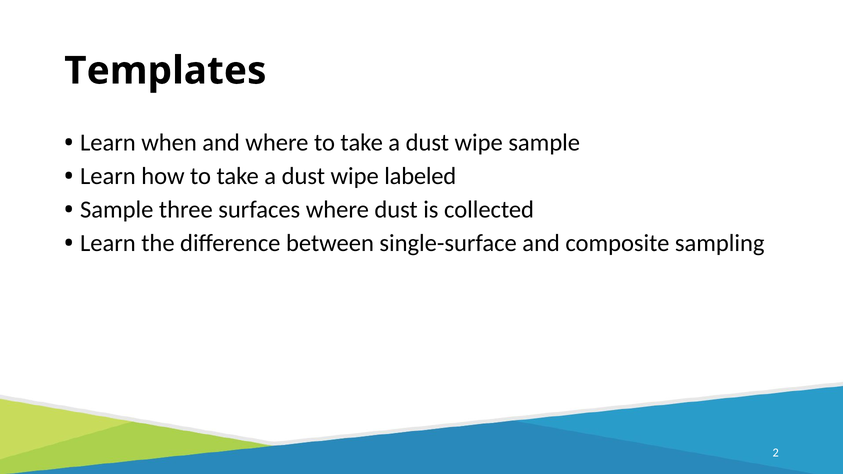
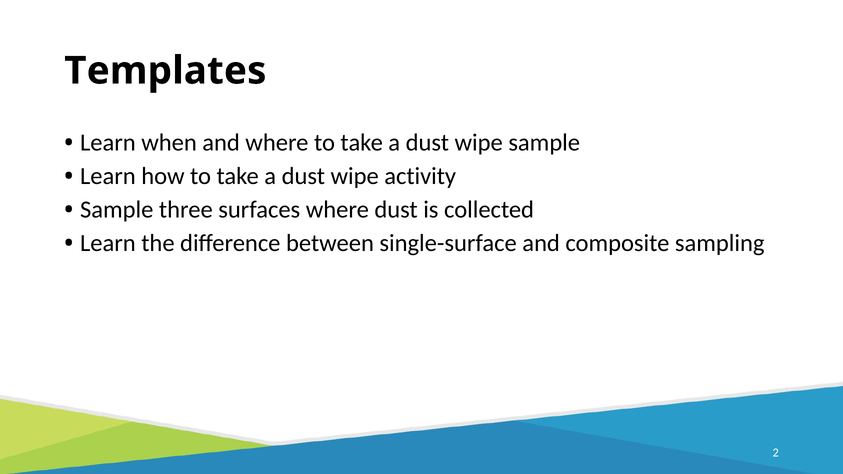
labeled: labeled -> activity
